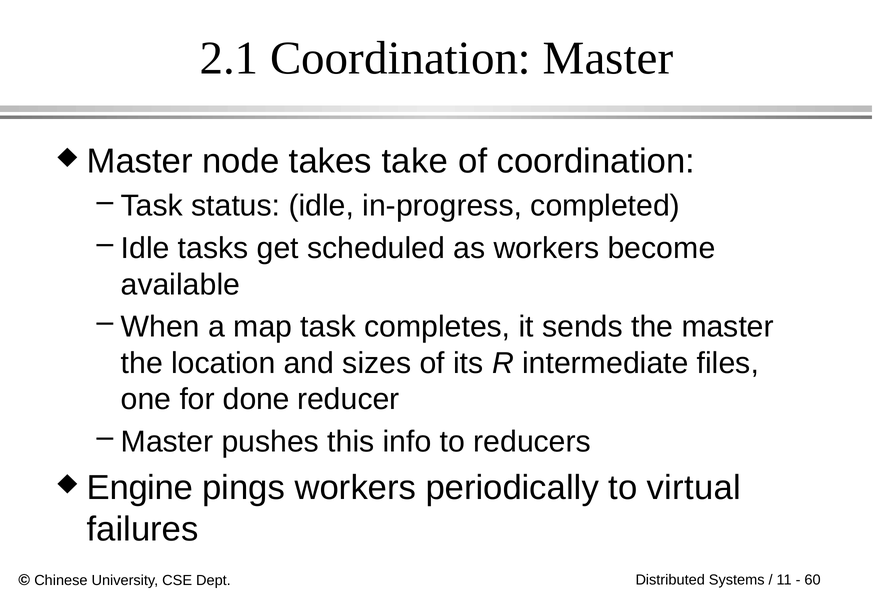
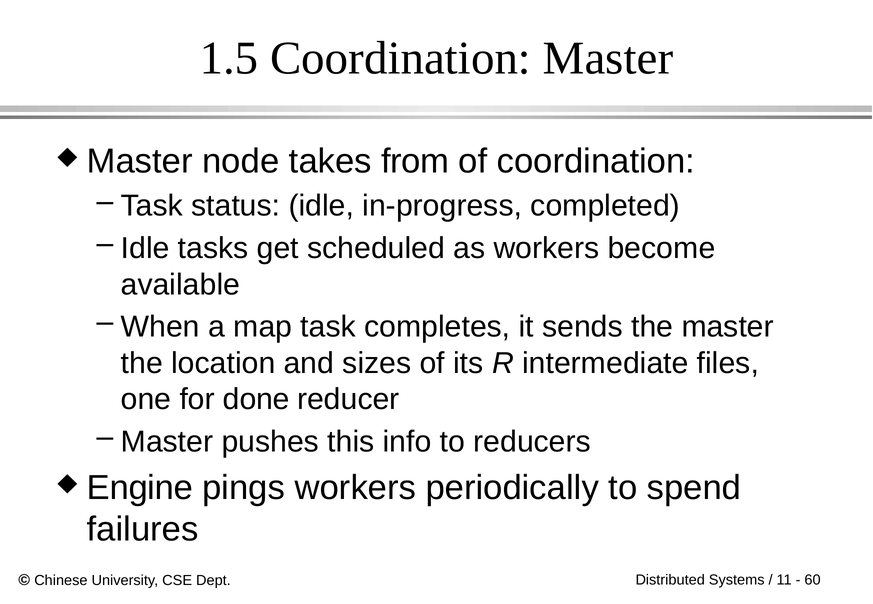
2.1: 2.1 -> 1.5
take: take -> from
virtual: virtual -> spend
